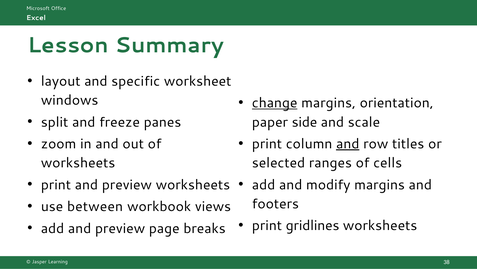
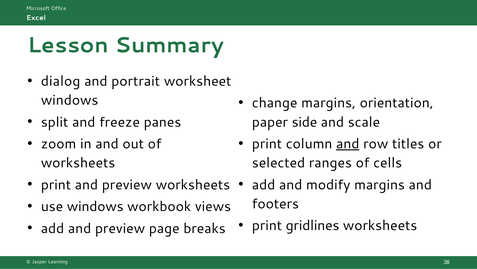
layout: layout -> dialog
specific: specific -> portrait
change underline: present -> none
use between: between -> windows
